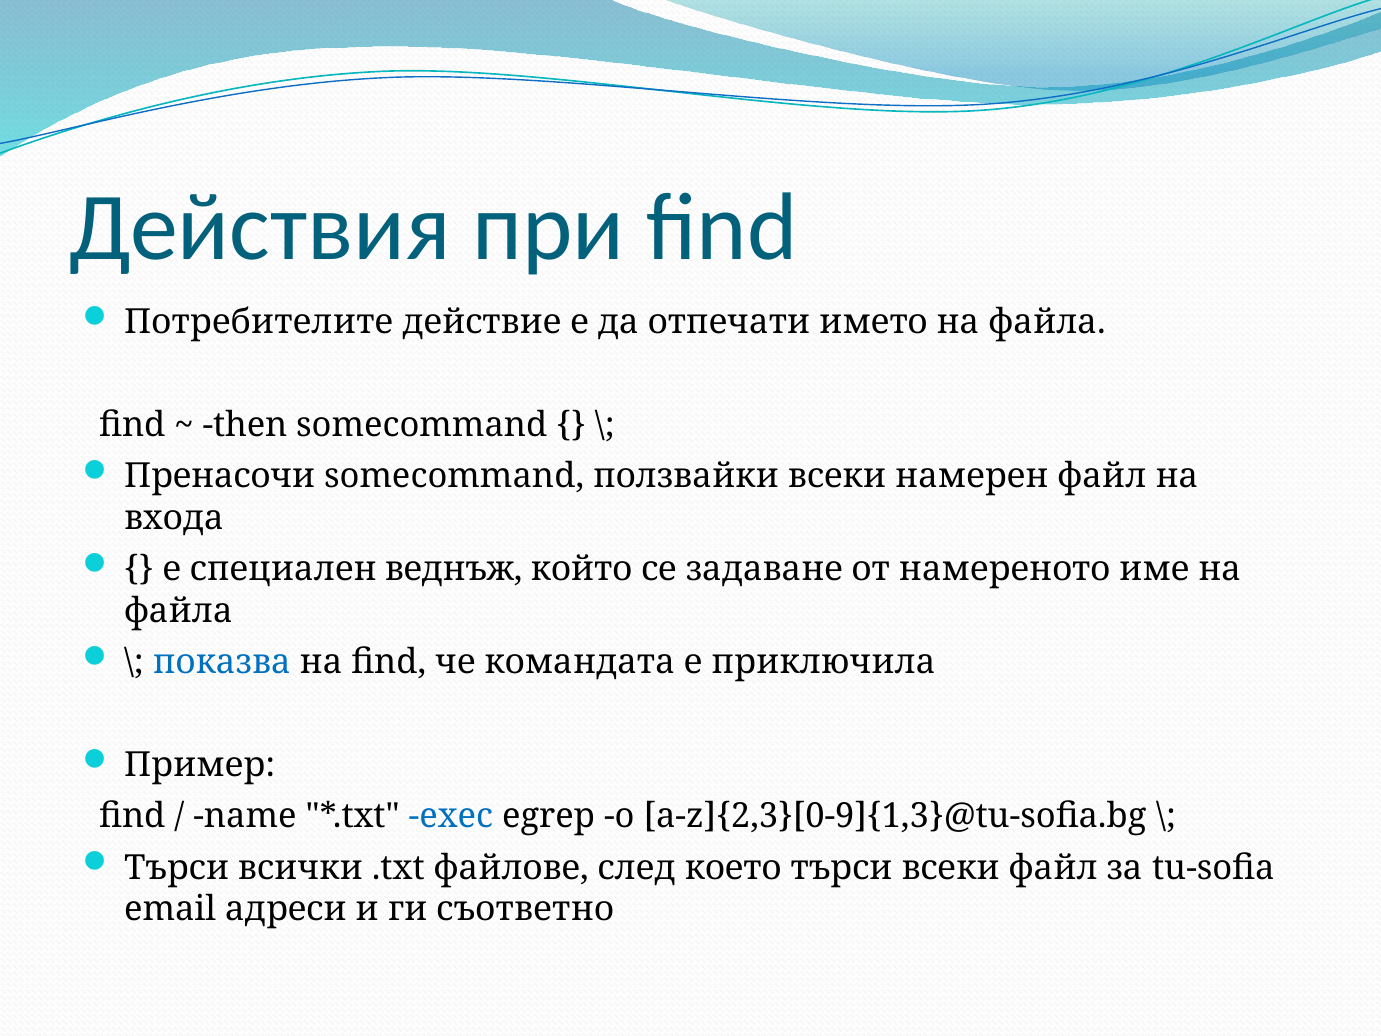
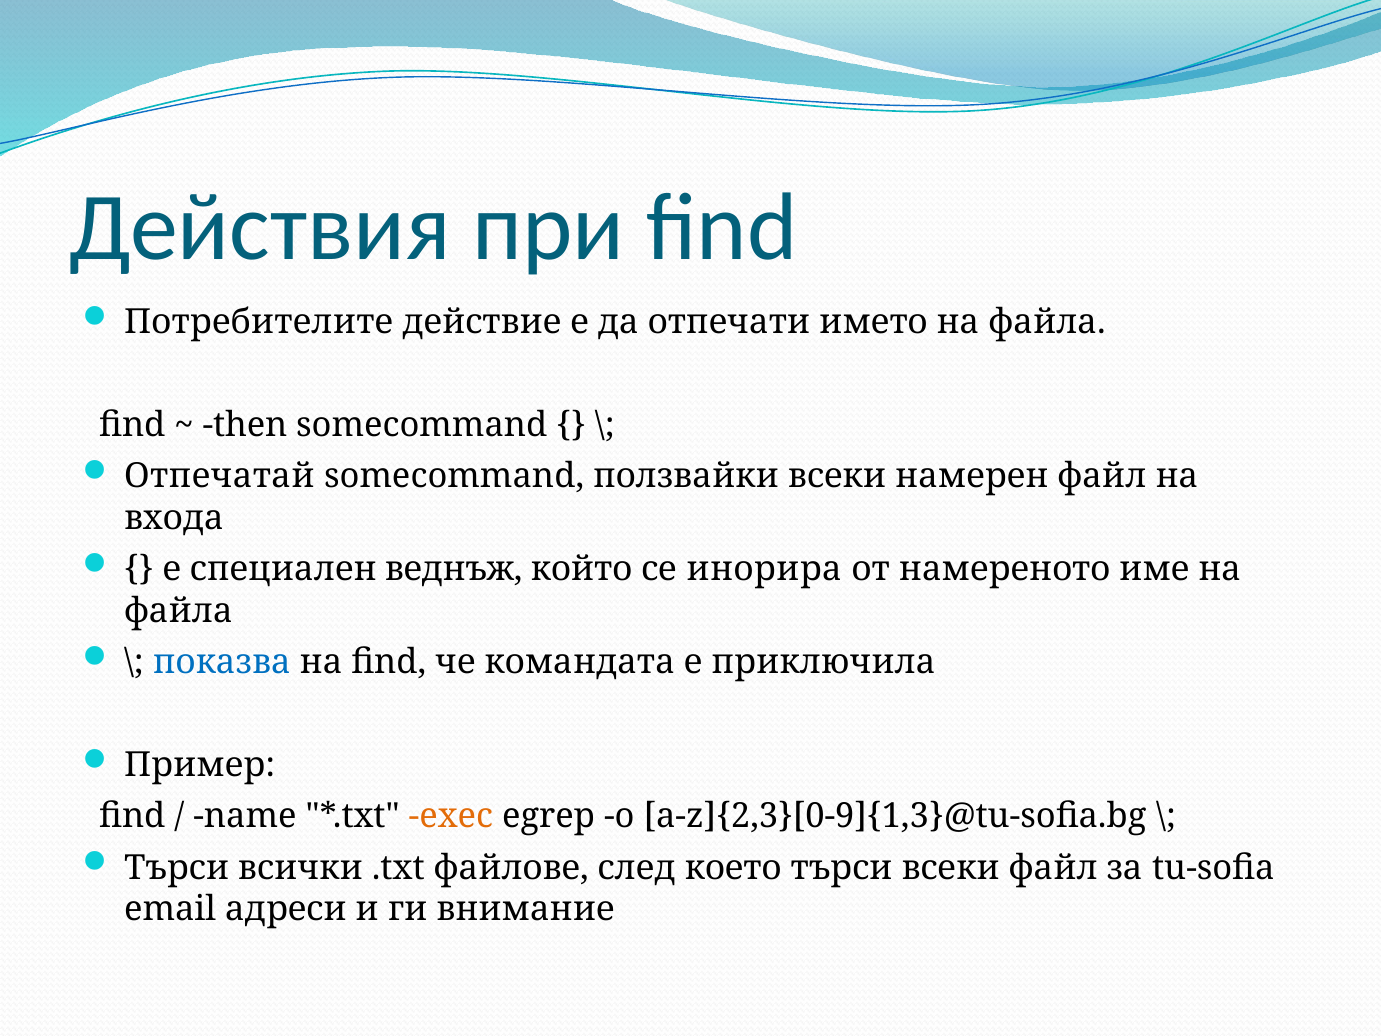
Пренасочи: Пренасочи -> Отпечатай
задаване: задаване -> инорира
exec colour: blue -> orange
съответно: съответно -> внимание
